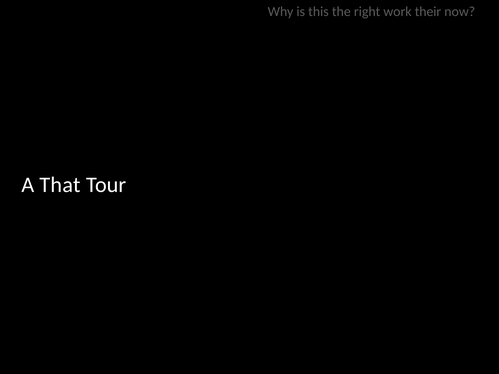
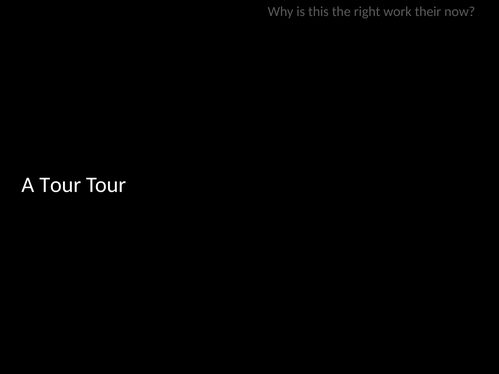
A That: That -> Tour
